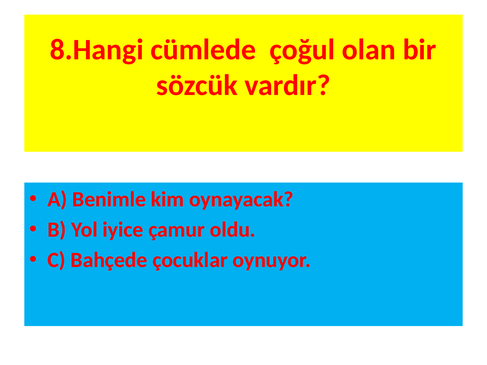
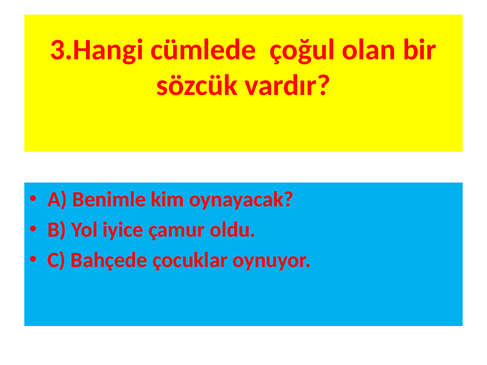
8.Hangi: 8.Hangi -> 3.Hangi
